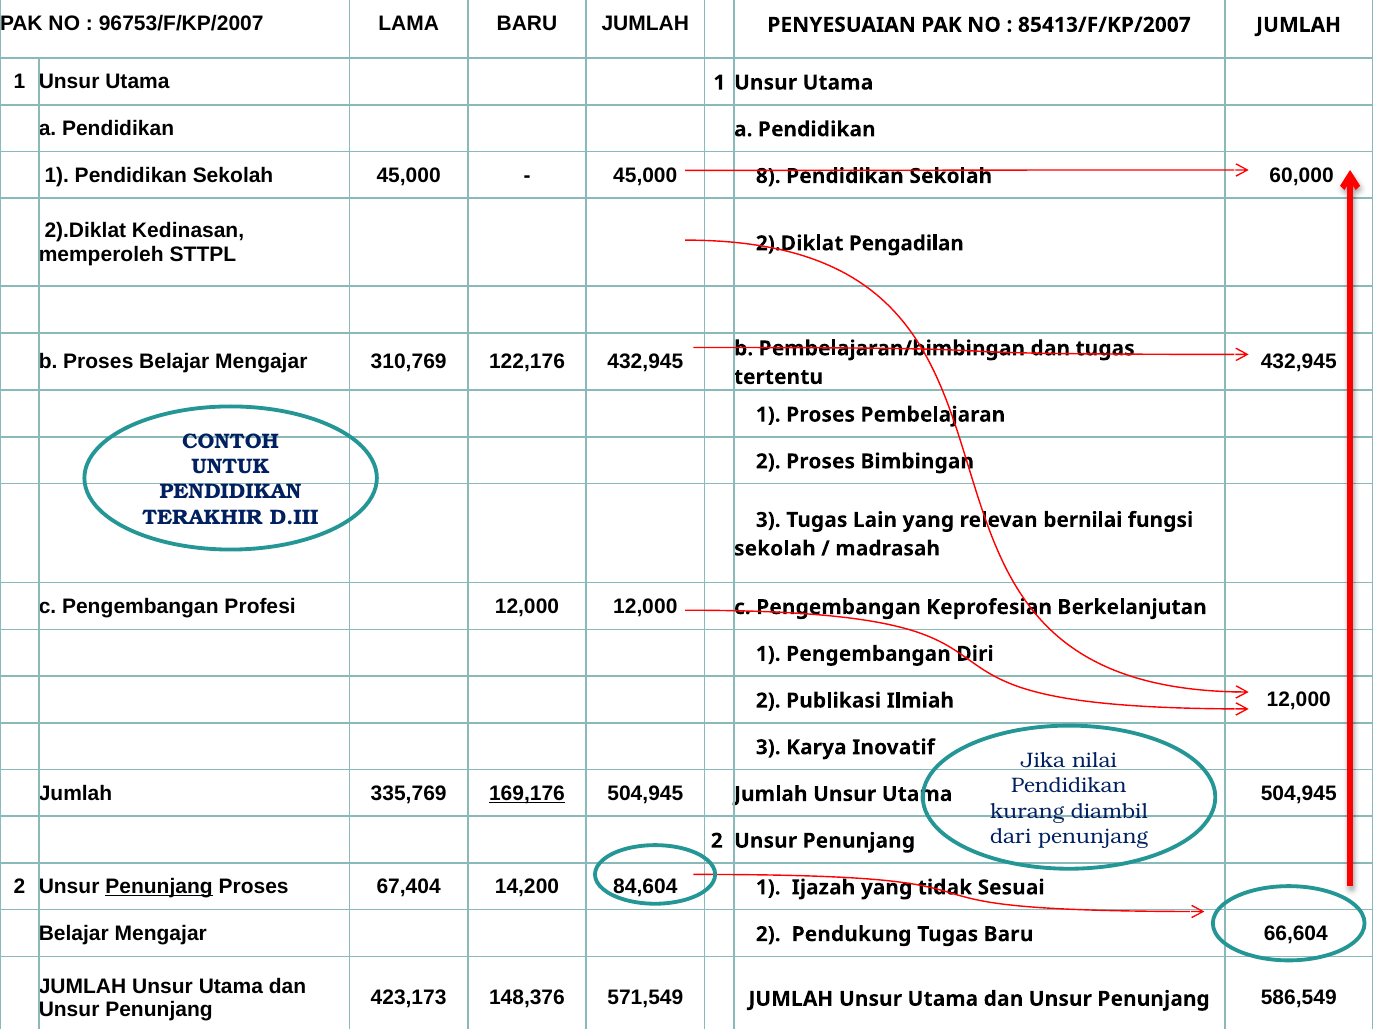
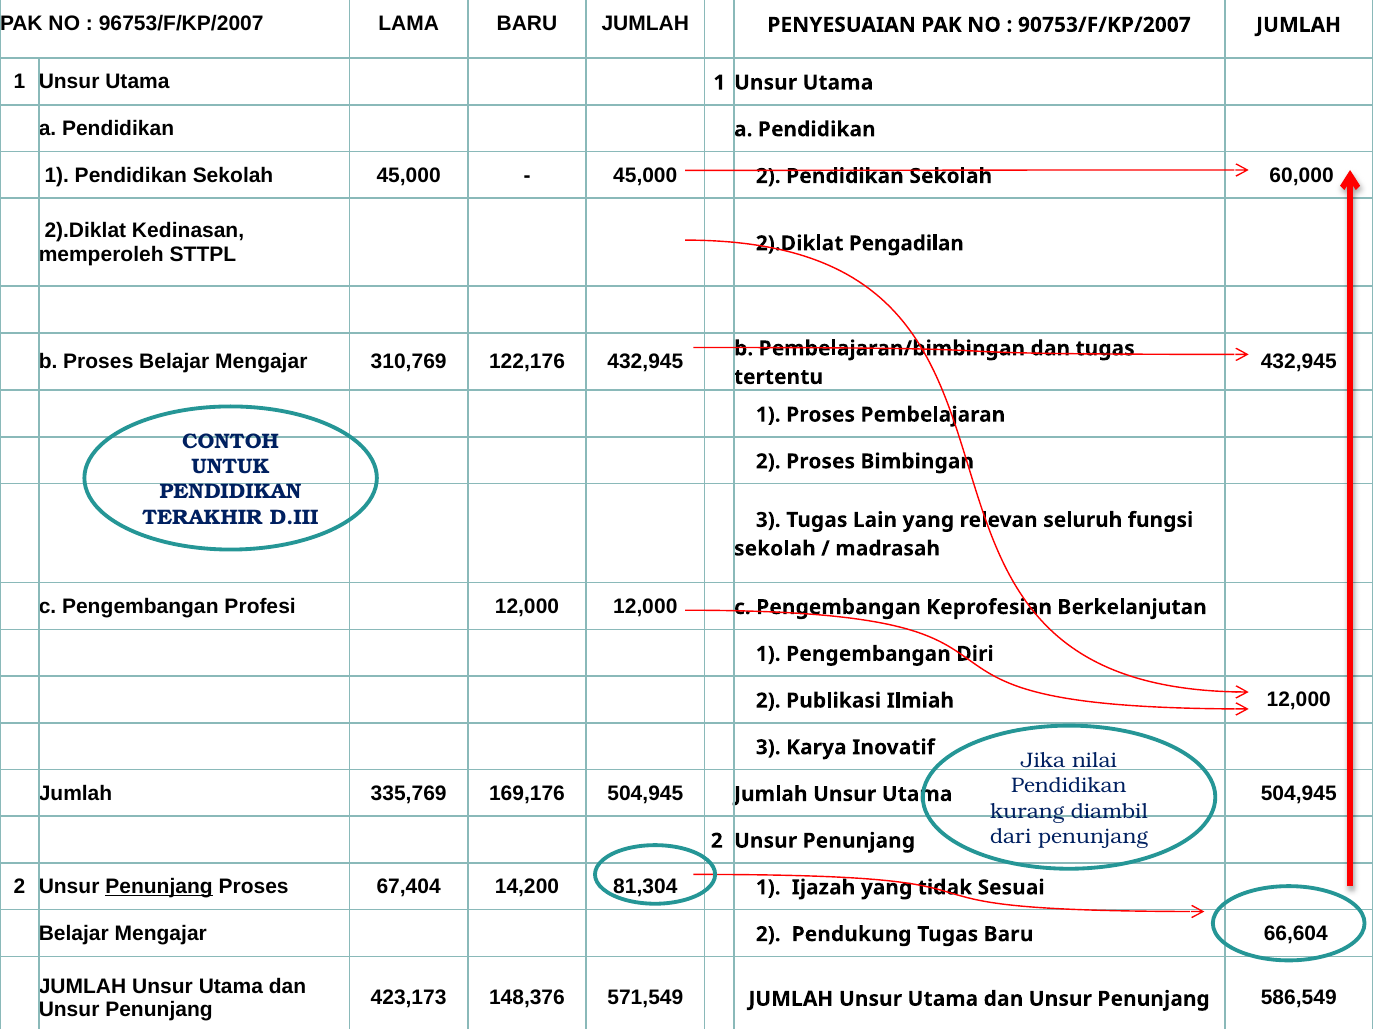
85413/F/KP/2007: 85413/F/KP/2007 -> 90753/F/KP/2007
45,000 8: 8 -> 2
bernilai: bernilai -> seluruh
169,176 underline: present -> none
84,604: 84,604 -> 81,304
